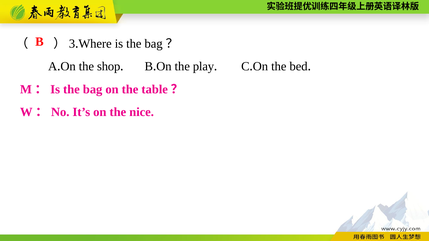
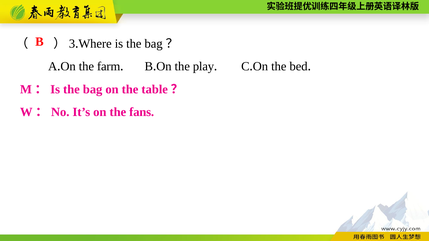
shop: shop -> farm
nice: nice -> fans
